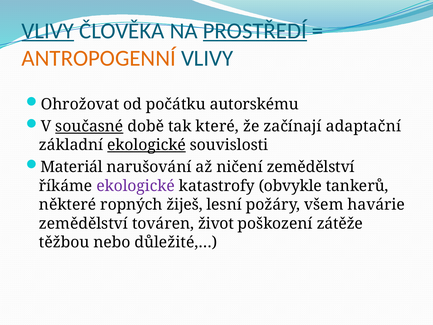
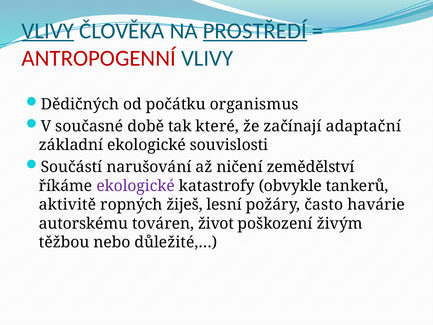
ANTROPOGENNÍ colour: orange -> red
Ohrožovat: Ohrožovat -> Dědičných
autorskému: autorskému -> organismus
současné underline: present -> none
ekologické at (147, 145) underline: present -> none
Materiál: Materiál -> Součástí
některé: některé -> aktivitě
všem: všem -> často
zemědělství at (83, 223): zemědělství -> autorskému
zátěže: zátěže -> živým
